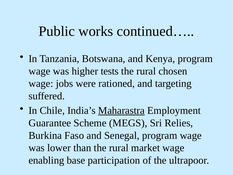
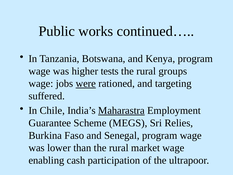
chosen: chosen -> groups
were underline: none -> present
base: base -> cash
